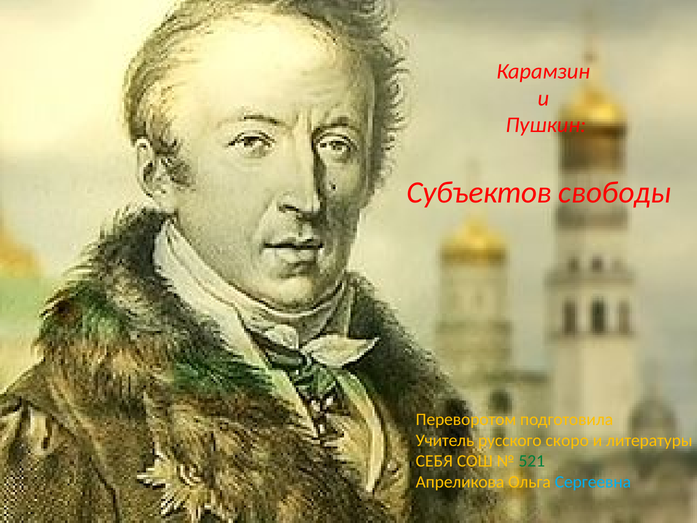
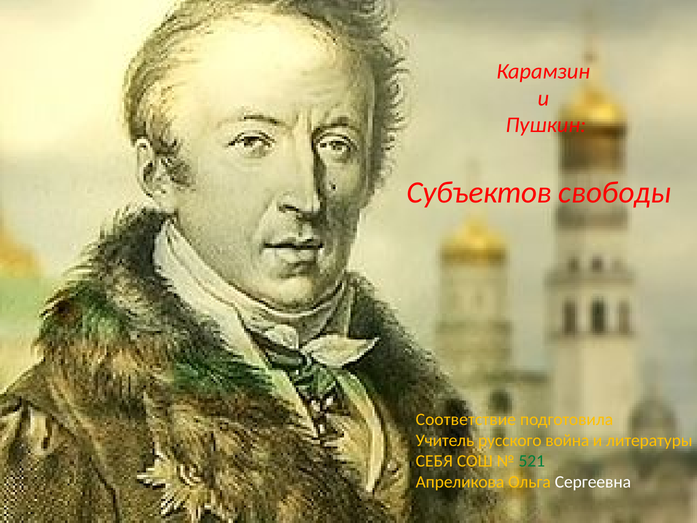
Переворотом: Переворотом -> Соответствие
скоро: скоро -> война
Сергеевна colour: light blue -> white
